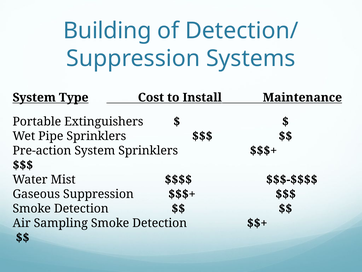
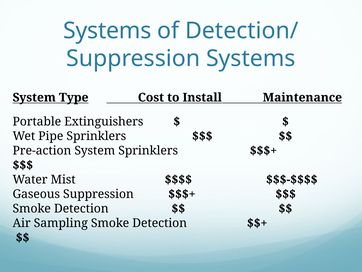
Building at (107, 31): Building -> Systems
